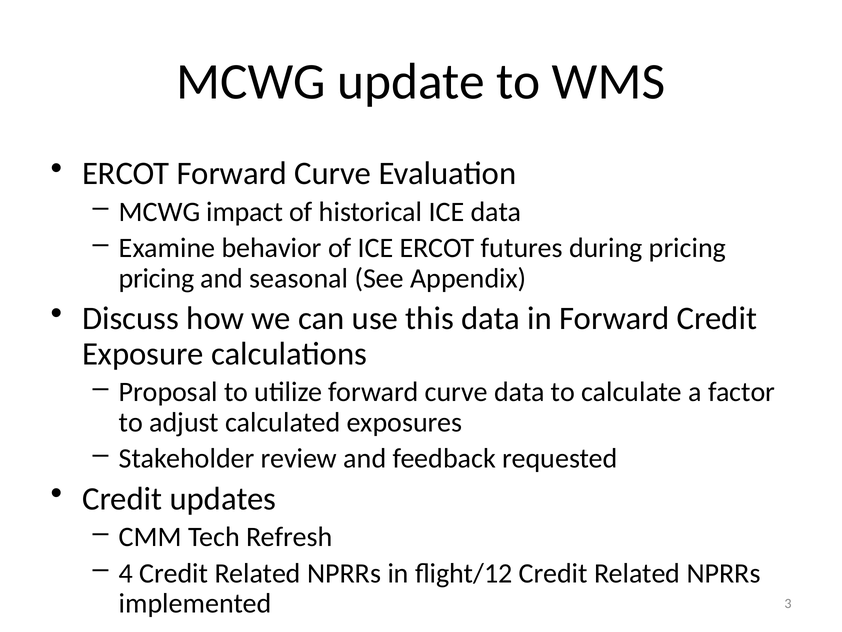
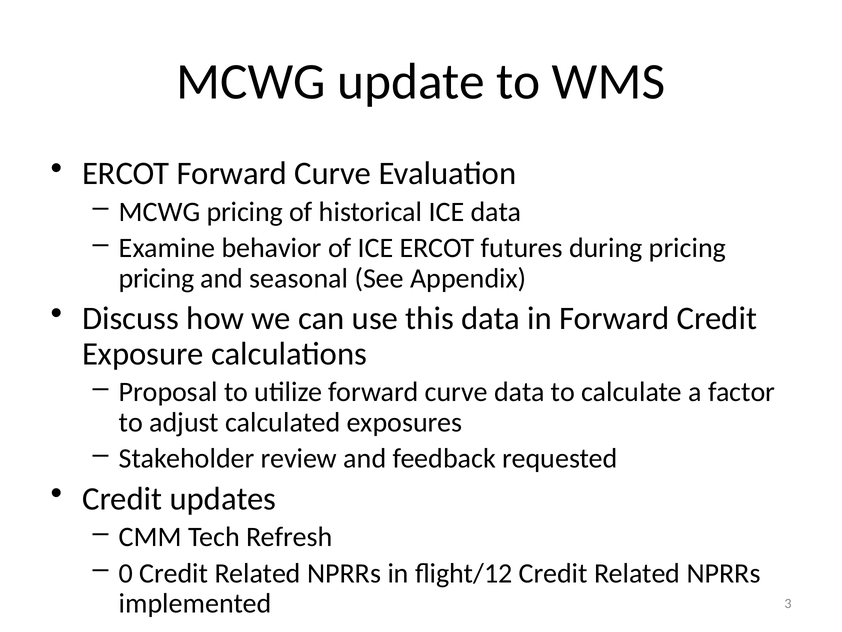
MCWG impact: impact -> pricing
4: 4 -> 0
